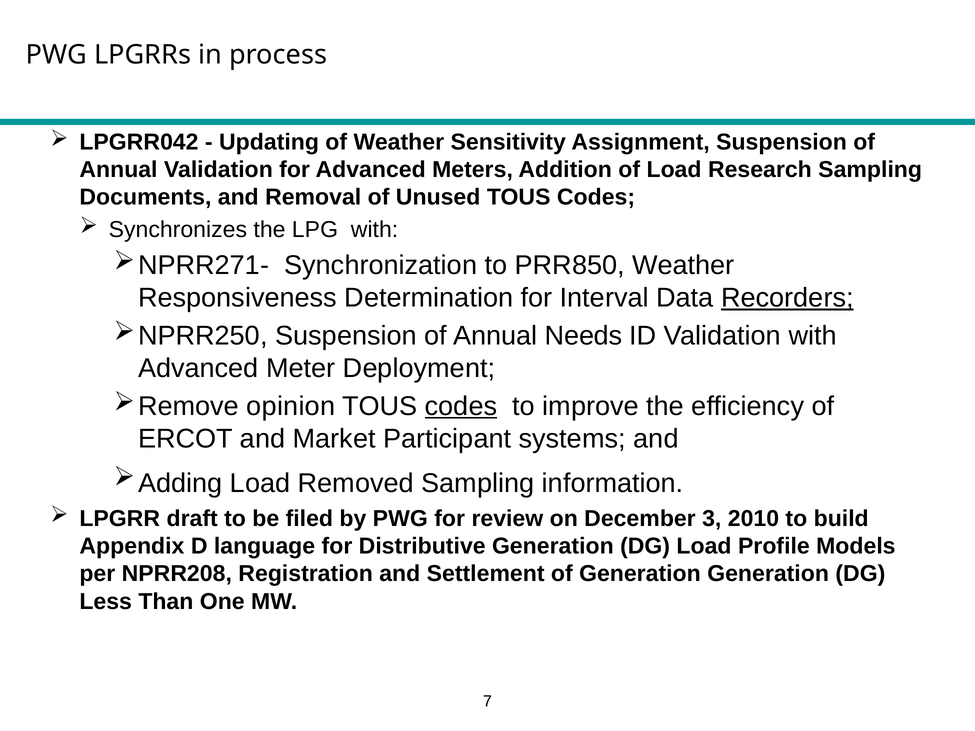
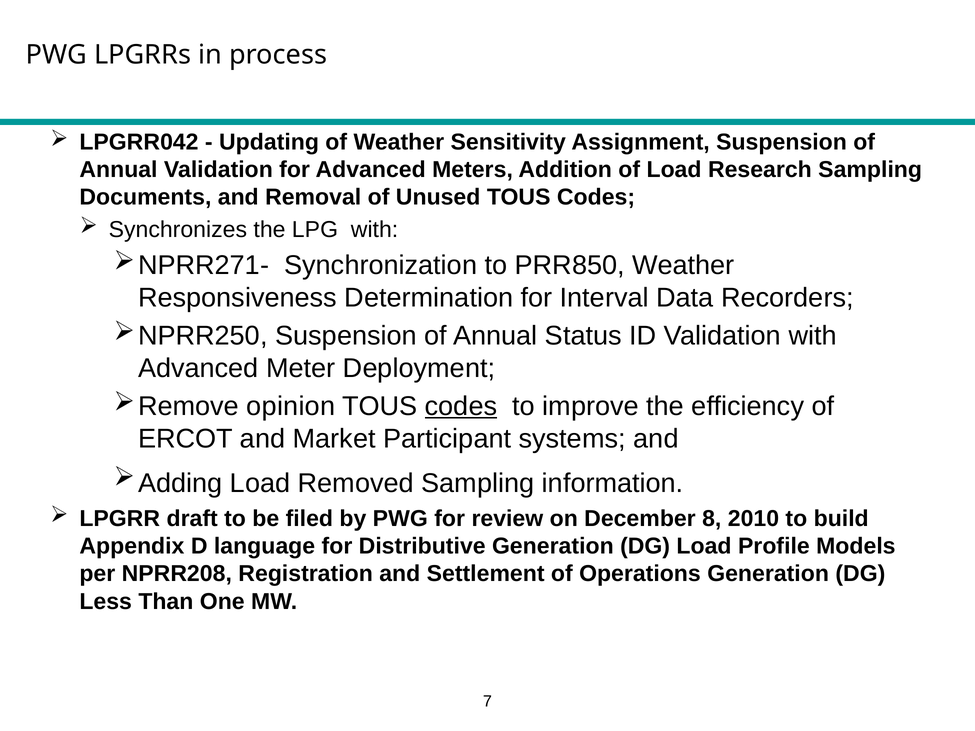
Recorders underline: present -> none
Needs: Needs -> Status
3: 3 -> 8
of Generation: Generation -> Operations
